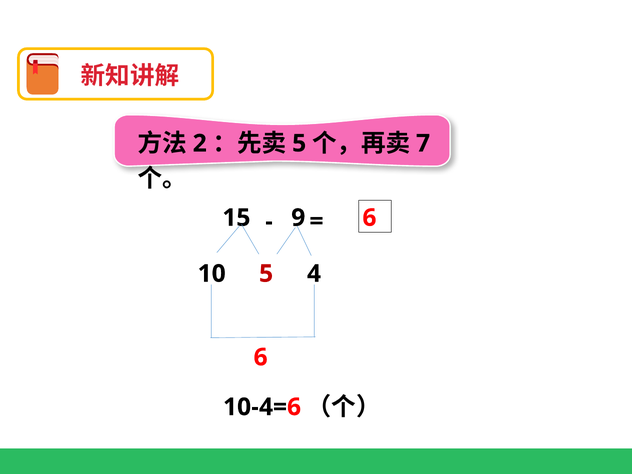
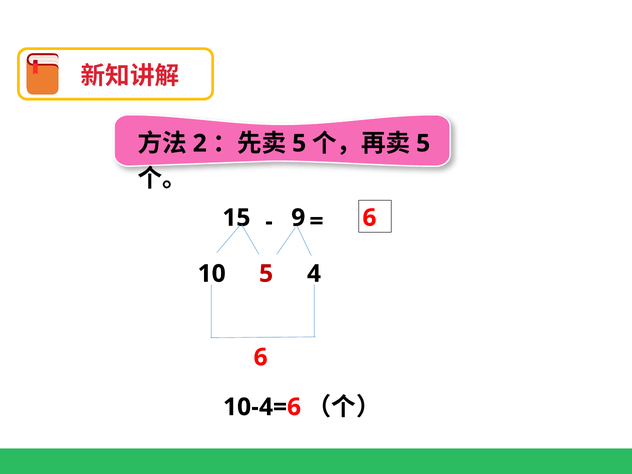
7 at (423, 143): 7 -> 5
